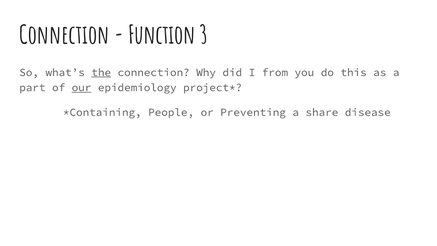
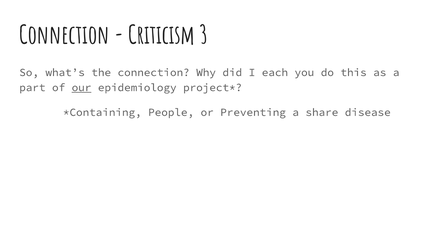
Function: Function -> Criticism
the underline: present -> none
from: from -> each
